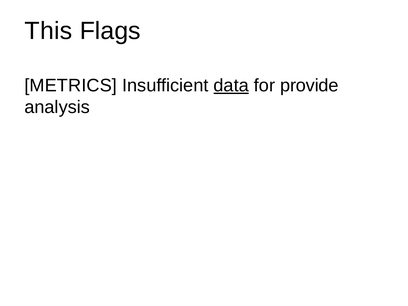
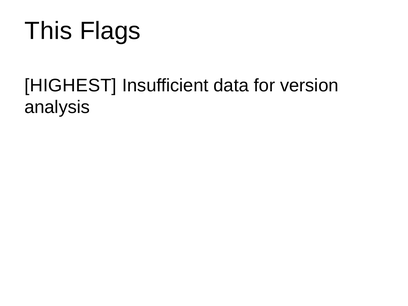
METRICS: METRICS -> HIGHEST
data underline: present -> none
provide: provide -> version
